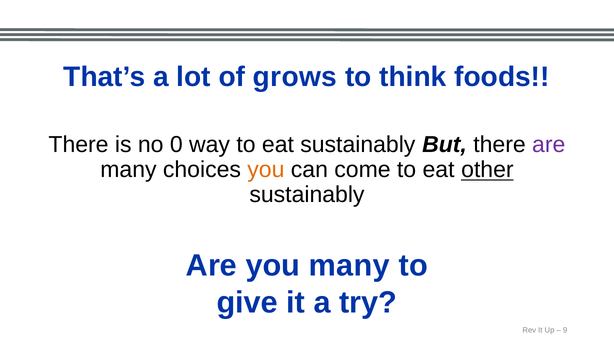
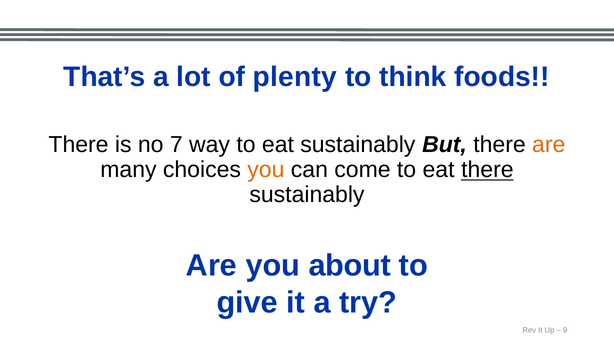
grows: grows -> plenty
0: 0 -> 7
are at (549, 145) colour: purple -> orange
eat other: other -> there
you many: many -> about
